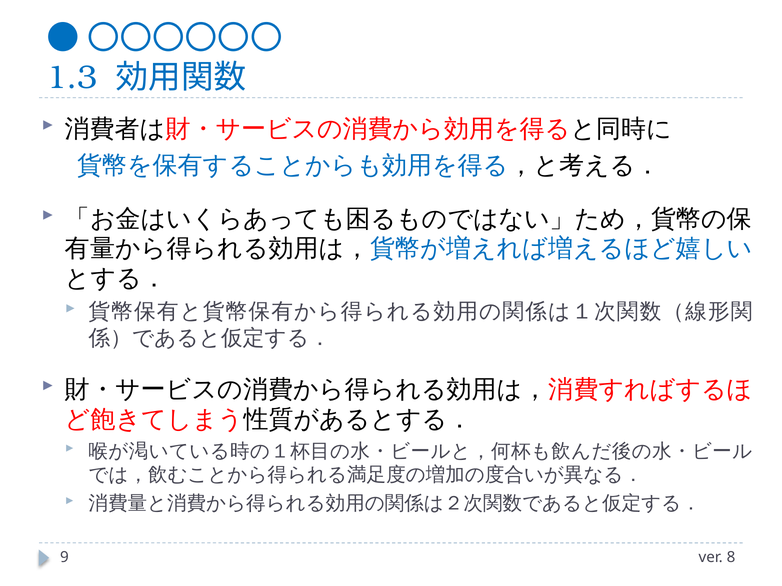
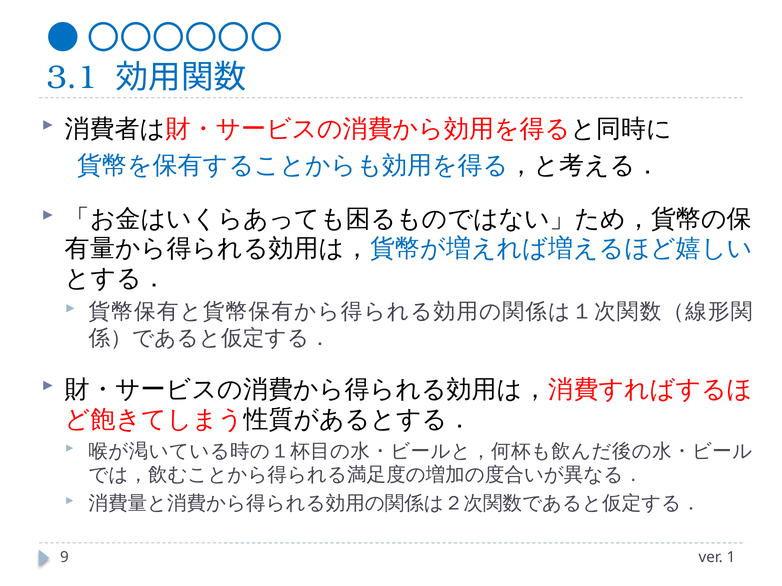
1.3: 1.3 -> 3.1
8: 8 -> 1
